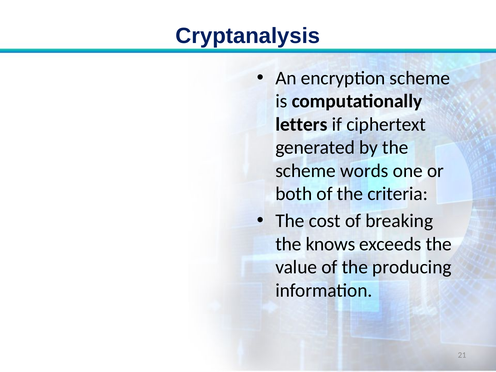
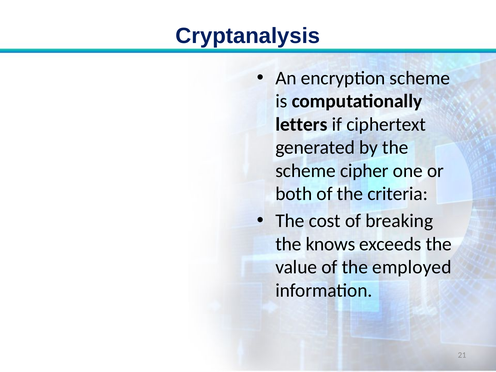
words: words -> cipher
producing: producing -> employed
